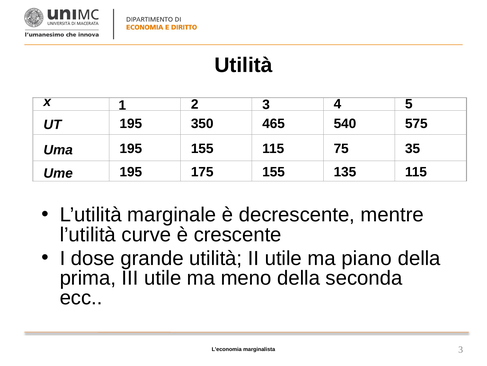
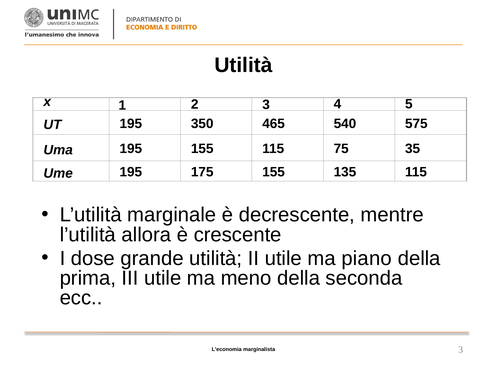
curve: curve -> allora
